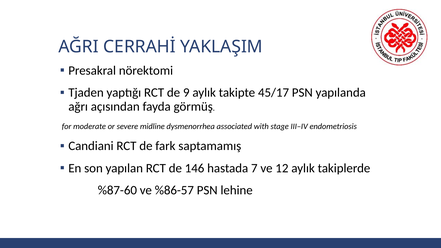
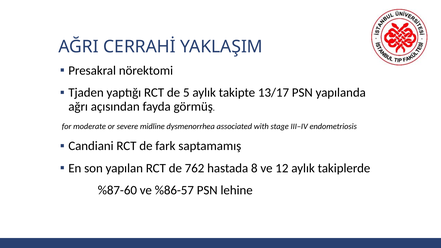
9: 9 -> 5
45/17: 45/17 -> 13/17
146: 146 -> 762
7: 7 -> 8
